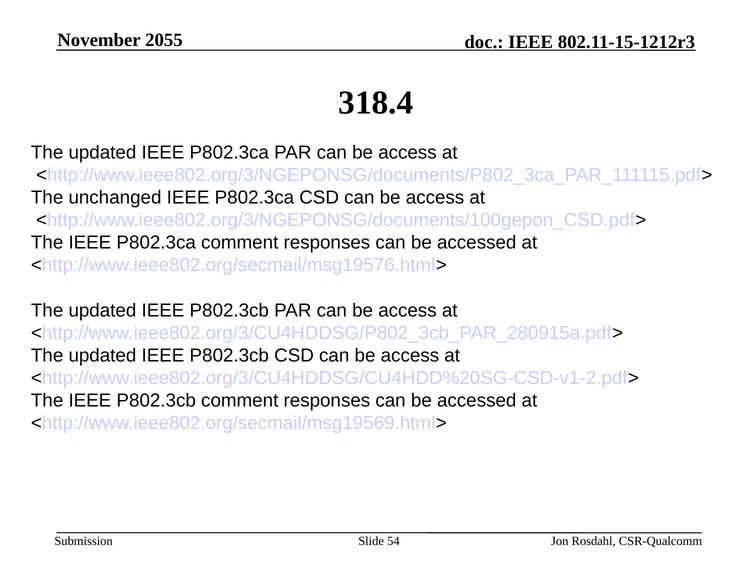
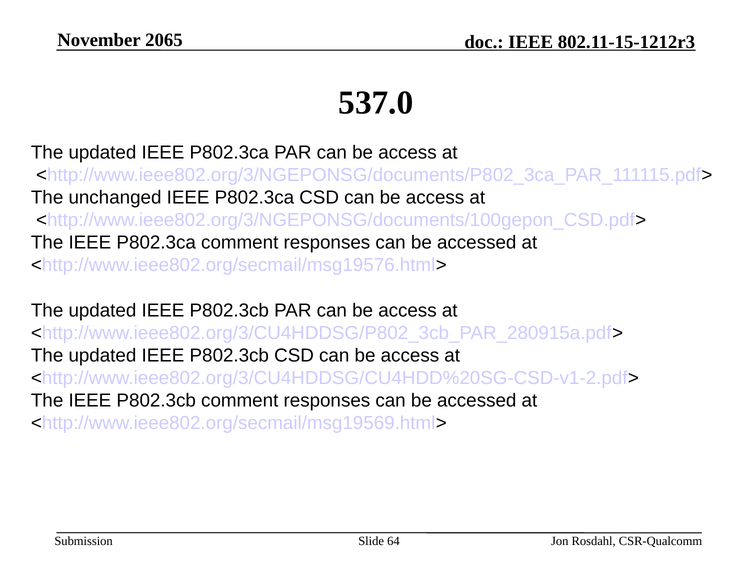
2055: 2055 -> 2065
318.4: 318.4 -> 537.0
54: 54 -> 64
